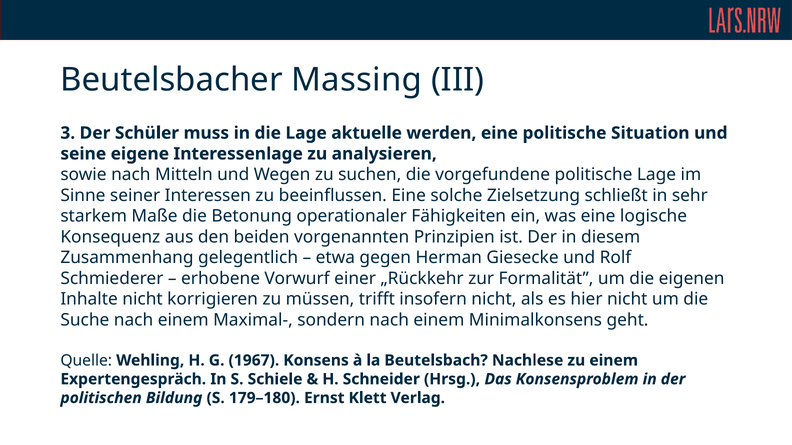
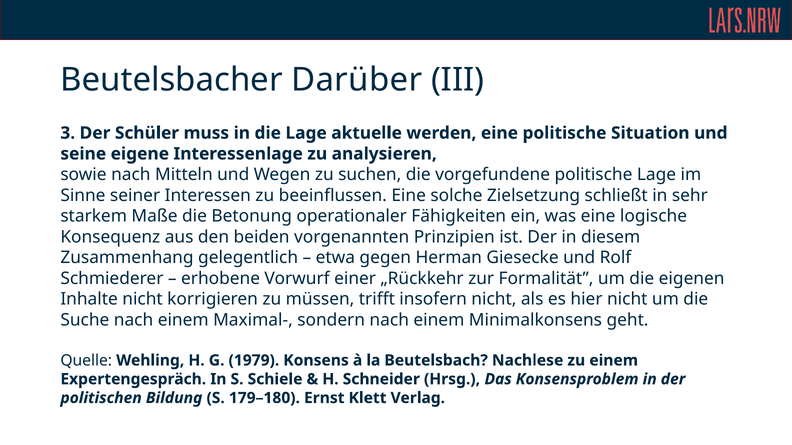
Massing: Massing -> Darüber
1967: 1967 -> 1979
